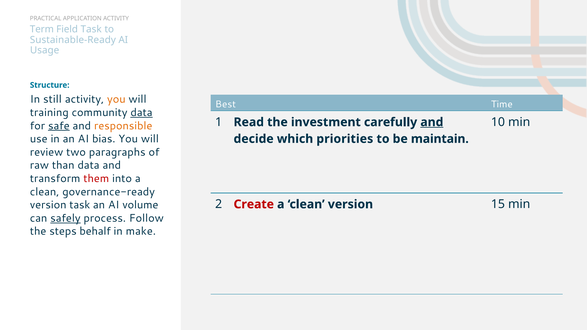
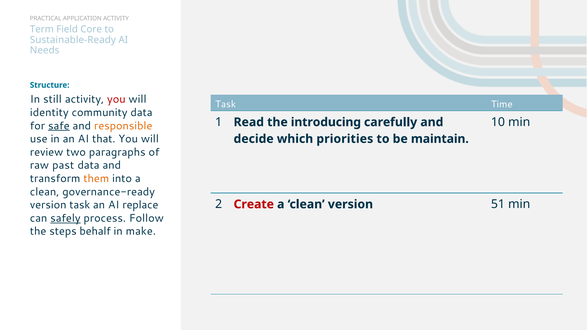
Field Task: Task -> Core
Usage: Usage -> Needs
you at (116, 99) colour: orange -> red
Best at (226, 104): Best -> Task
training: training -> identity
data at (141, 113) underline: present -> none
investment: investment -> introducing
and at (432, 122) underline: present -> none
bias: bias -> that
than: than -> past
them colour: red -> orange
volume: volume -> replace
15: 15 -> 51
